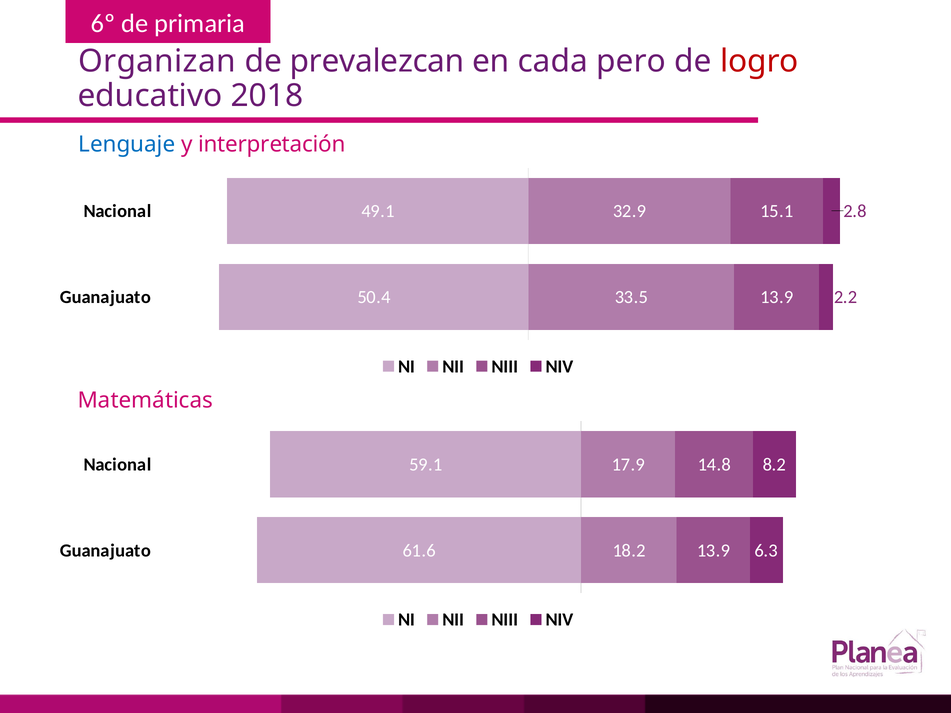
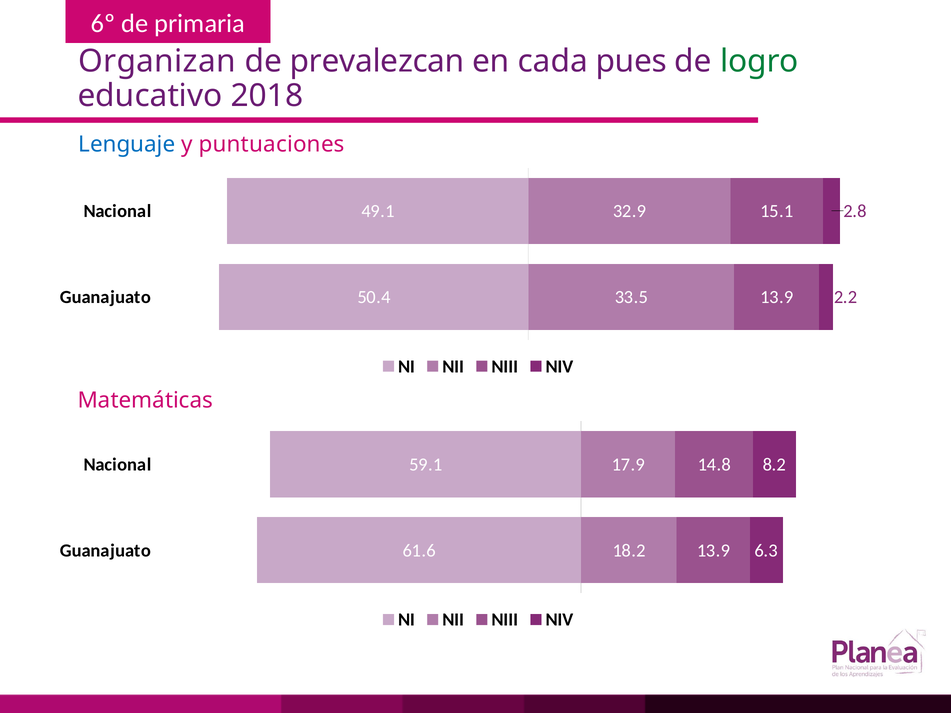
pero: pero -> pues
logro colour: red -> green
interpretación: interpretación -> puntuaciones
